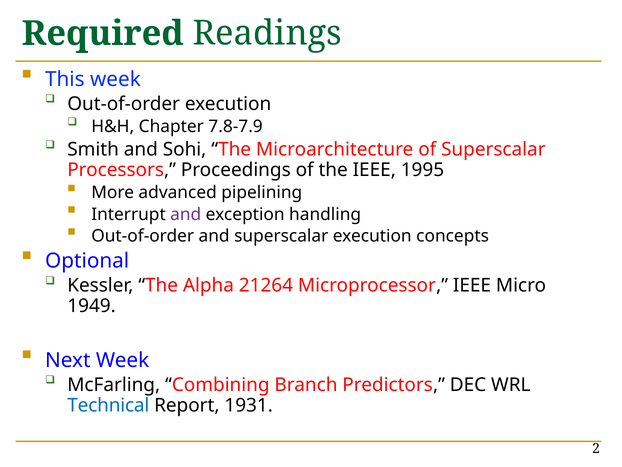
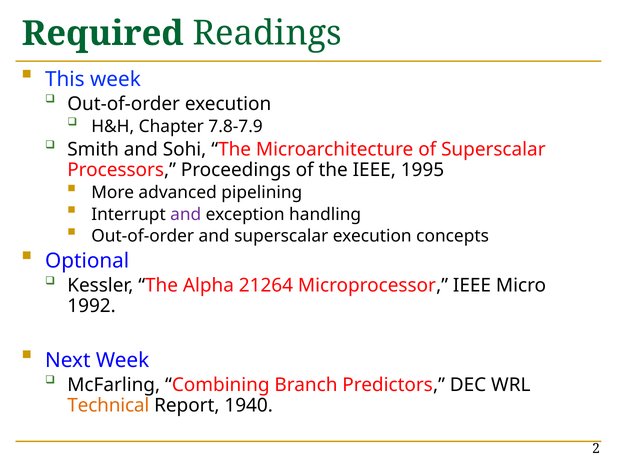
1949: 1949 -> 1992
Technical colour: blue -> orange
1931: 1931 -> 1940
